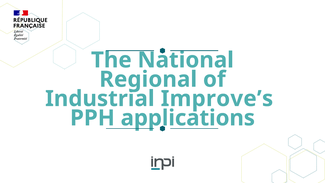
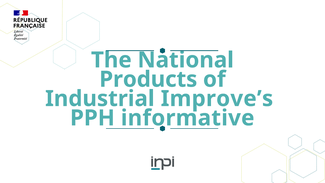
Regional: Regional -> Products
applications: applications -> informative
